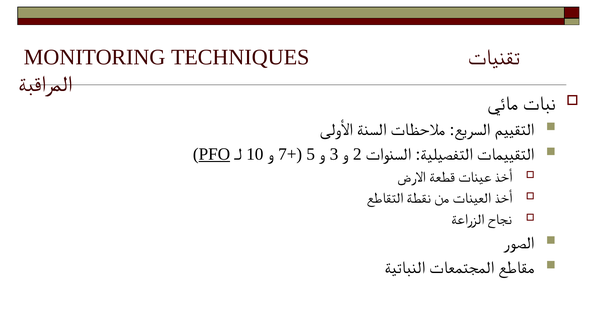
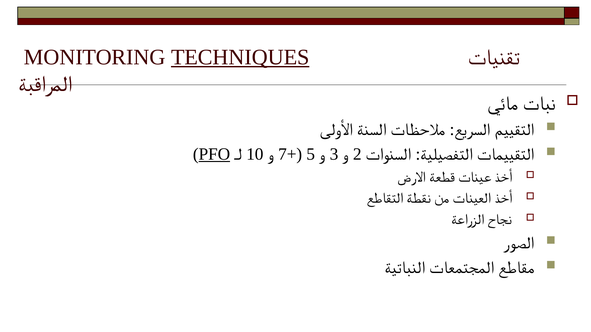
TECHNIQUES underline: none -> present
